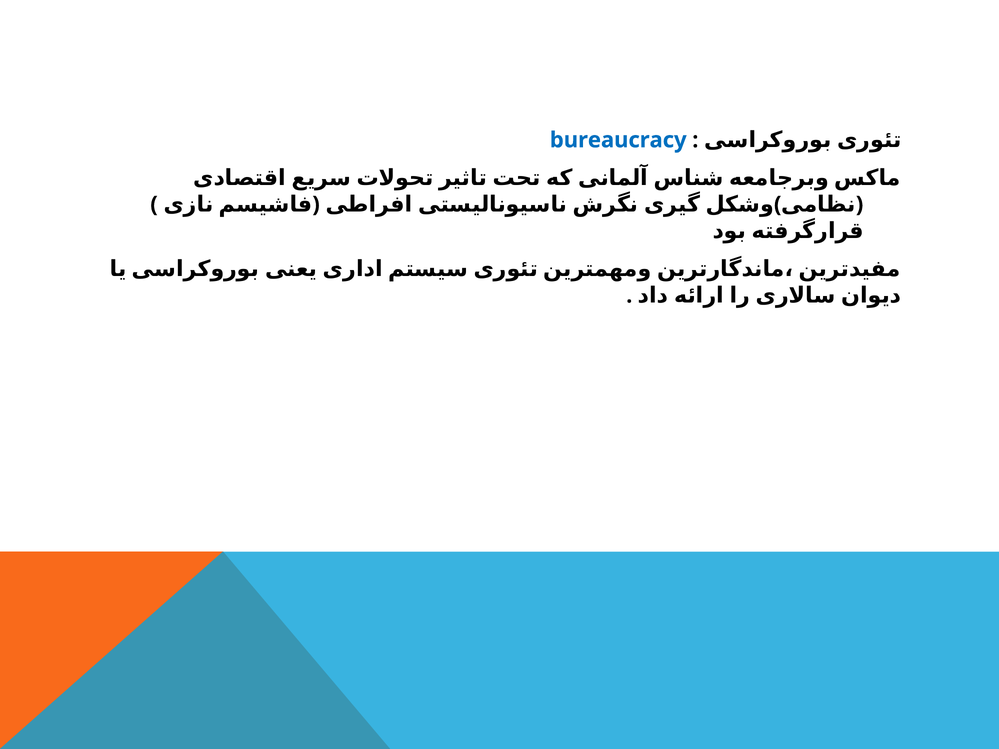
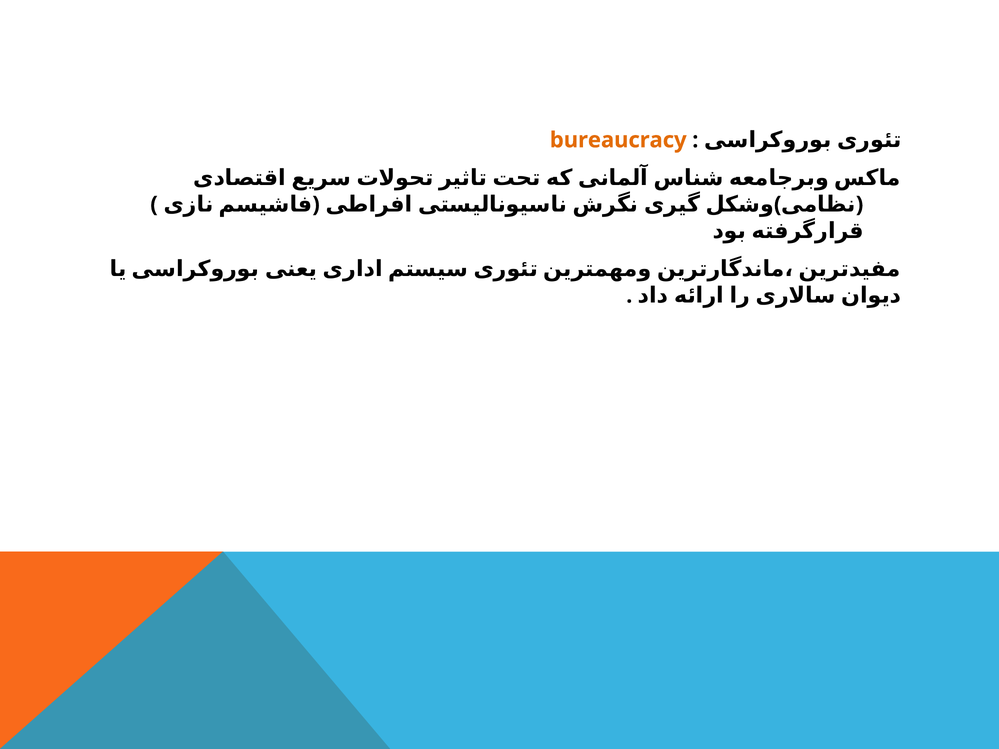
bureaucracy colour: blue -> orange
